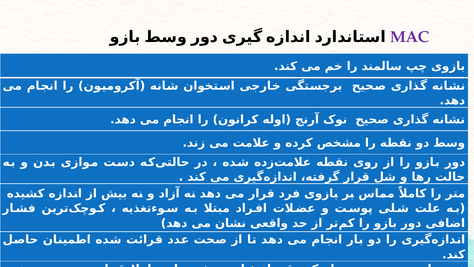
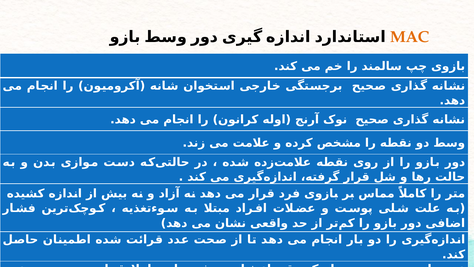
MAC colour: purple -> orange
